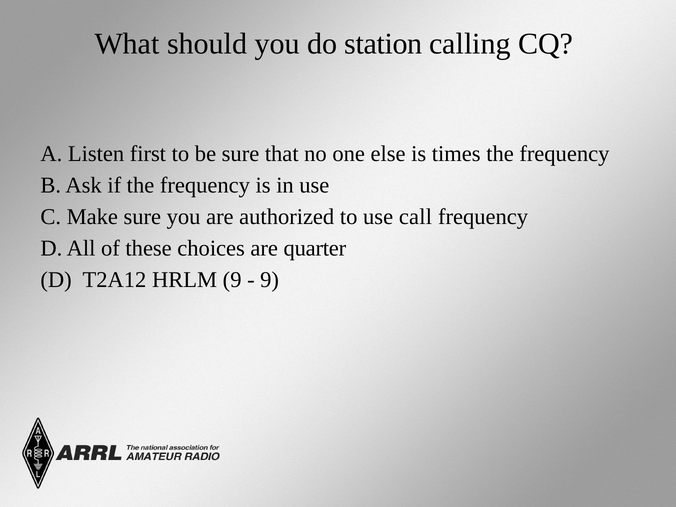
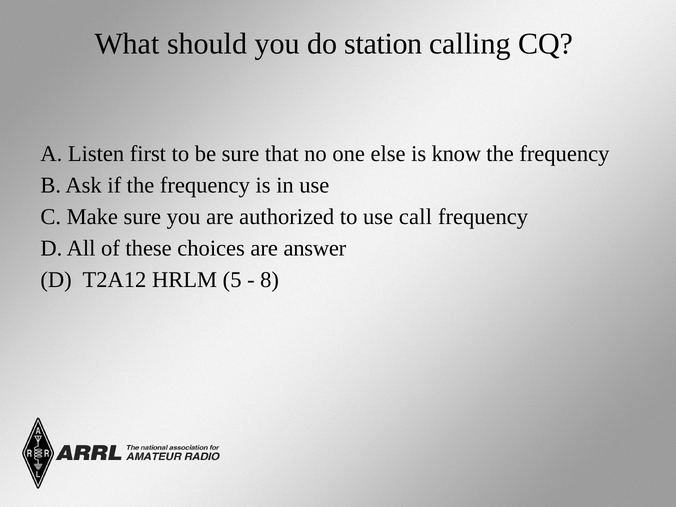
times: times -> know
quarter: quarter -> answer
HRLM 9: 9 -> 5
9 at (270, 280): 9 -> 8
